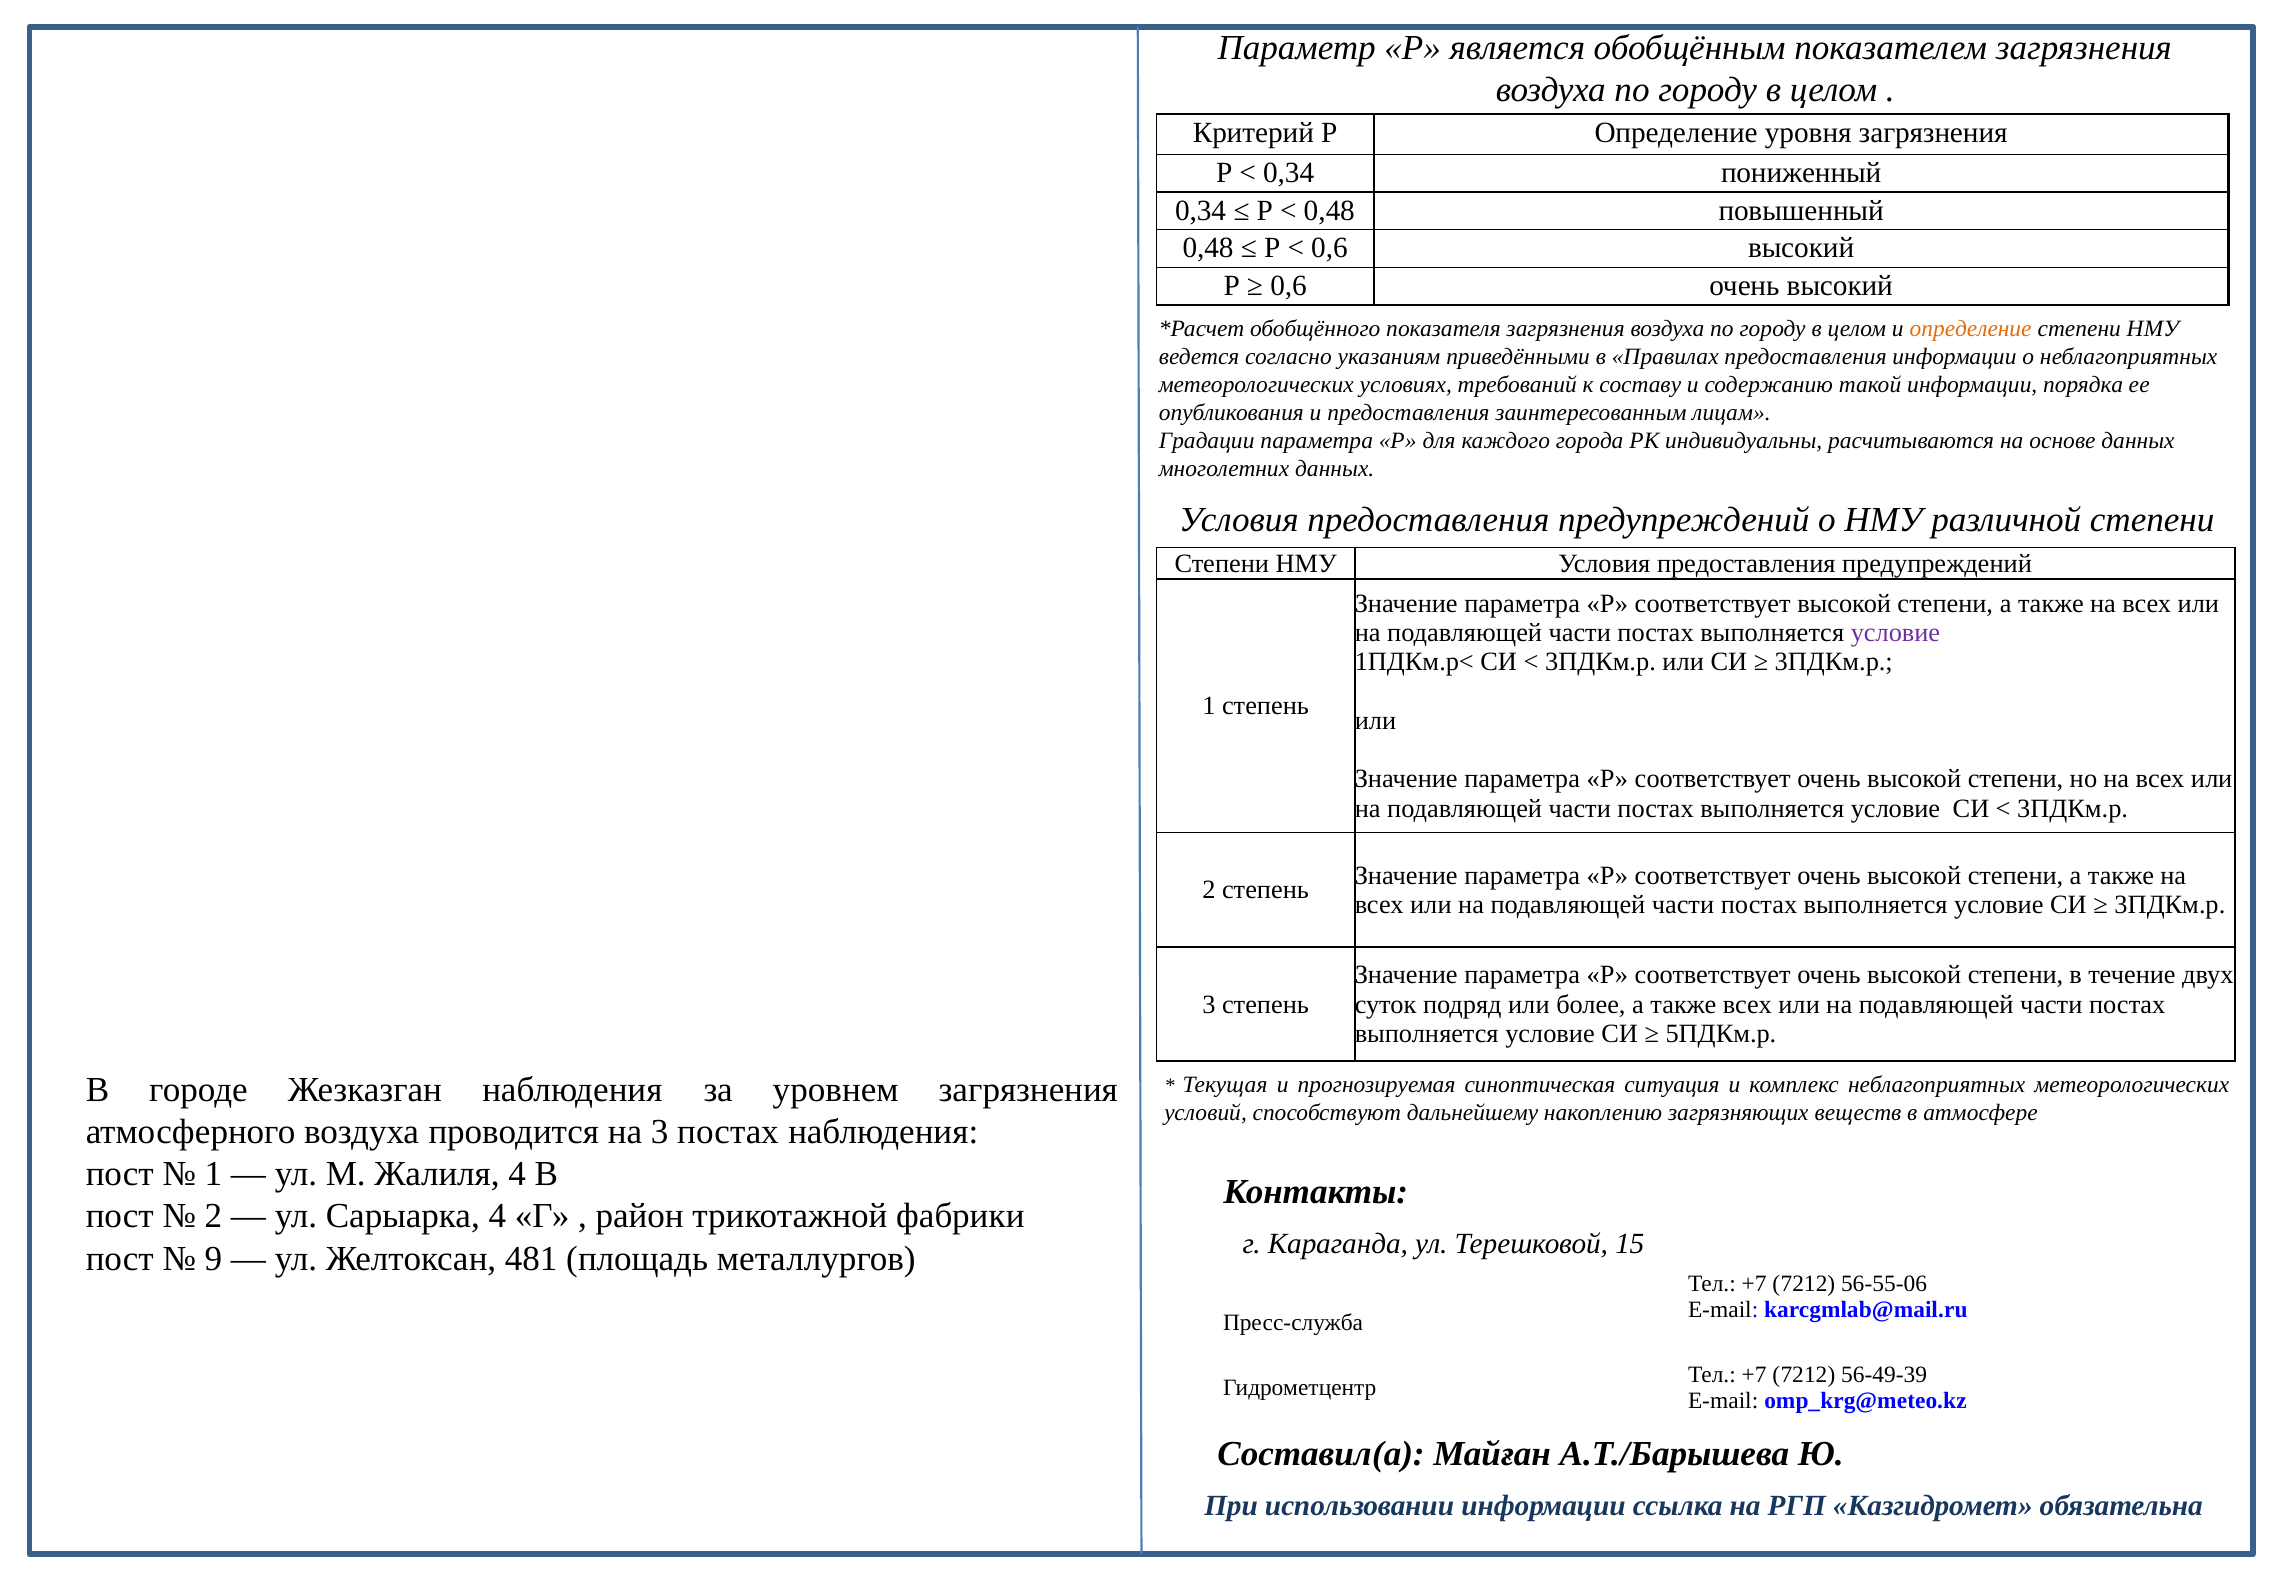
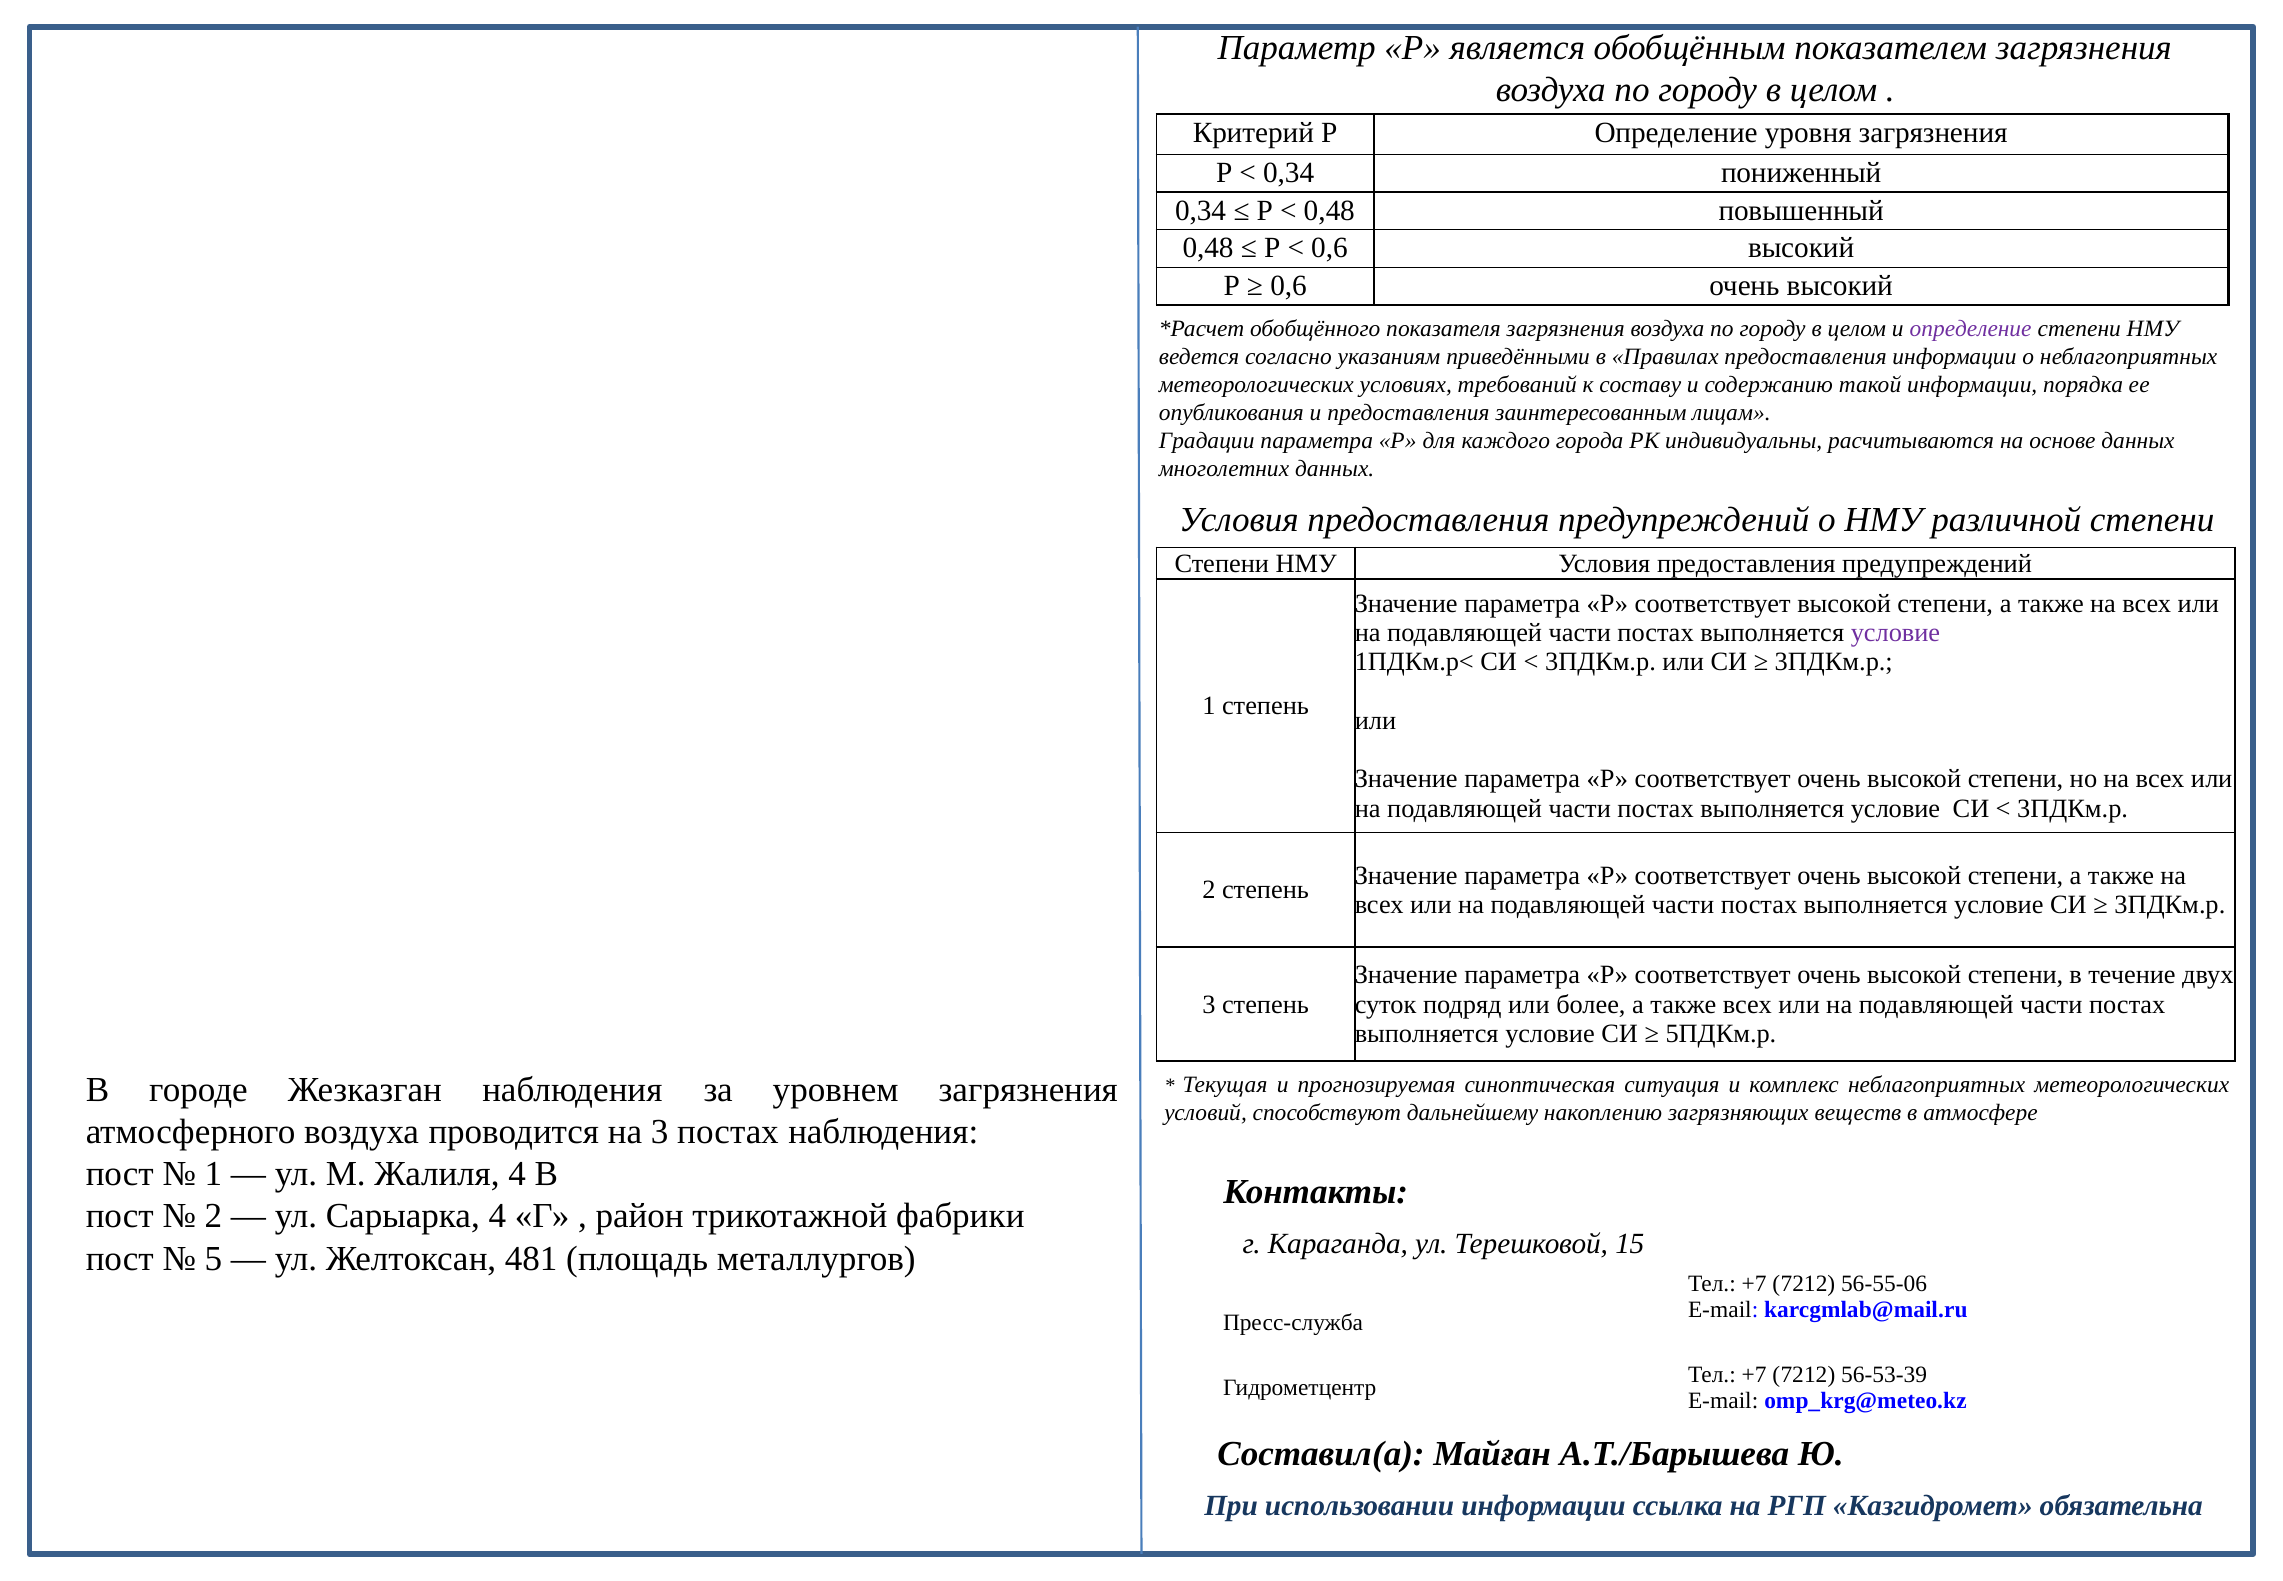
определение at (1971, 328) colour: orange -> purple
9: 9 -> 5
56-49-39: 56-49-39 -> 56-53-39
